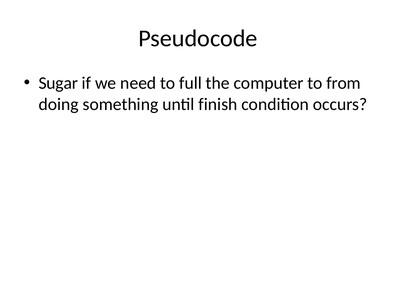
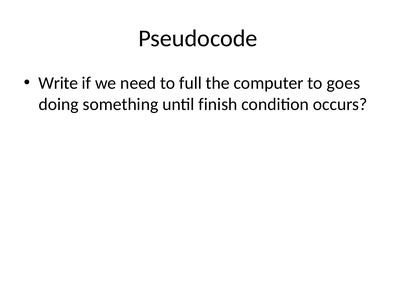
Sugar: Sugar -> Write
from: from -> goes
